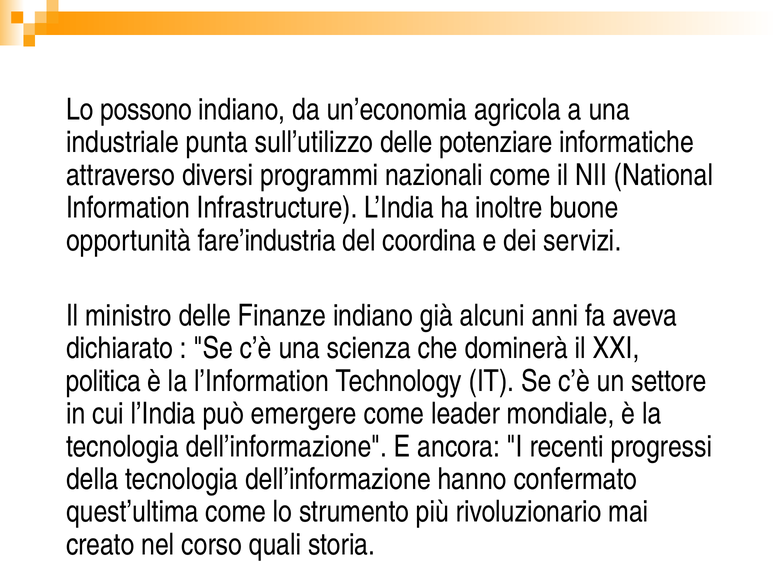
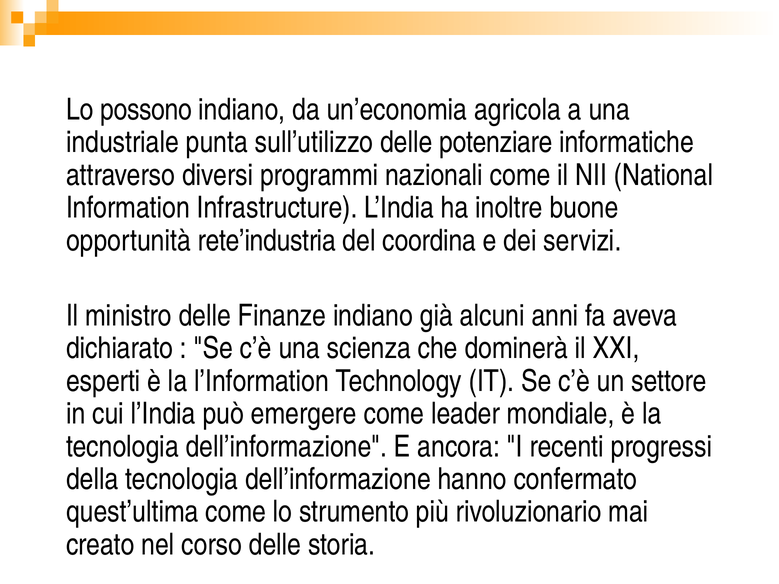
fare’industria: fare’industria -> rete’industria
politica: politica -> esperti
corso quali: quali -> delle
